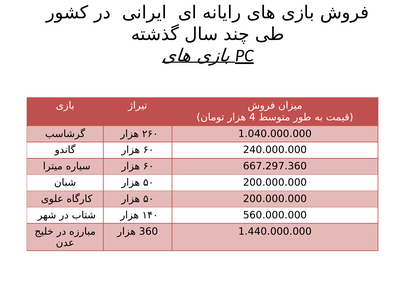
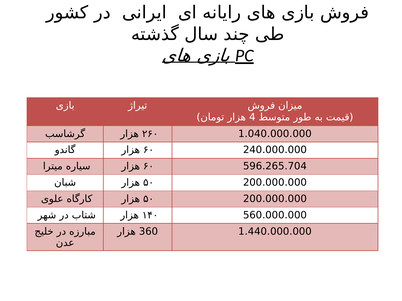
667.297.360: 667.297.360 -> 596.265.704
